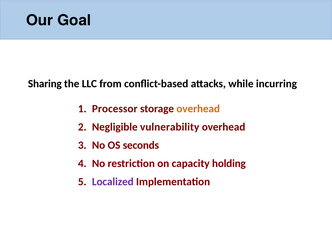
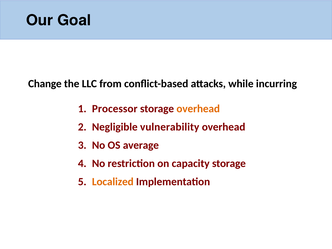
Sharing: Sharing -> Change
seconds: seconds -> average
capacity holding: holding -> storage
Localized colour: purple -> orange
